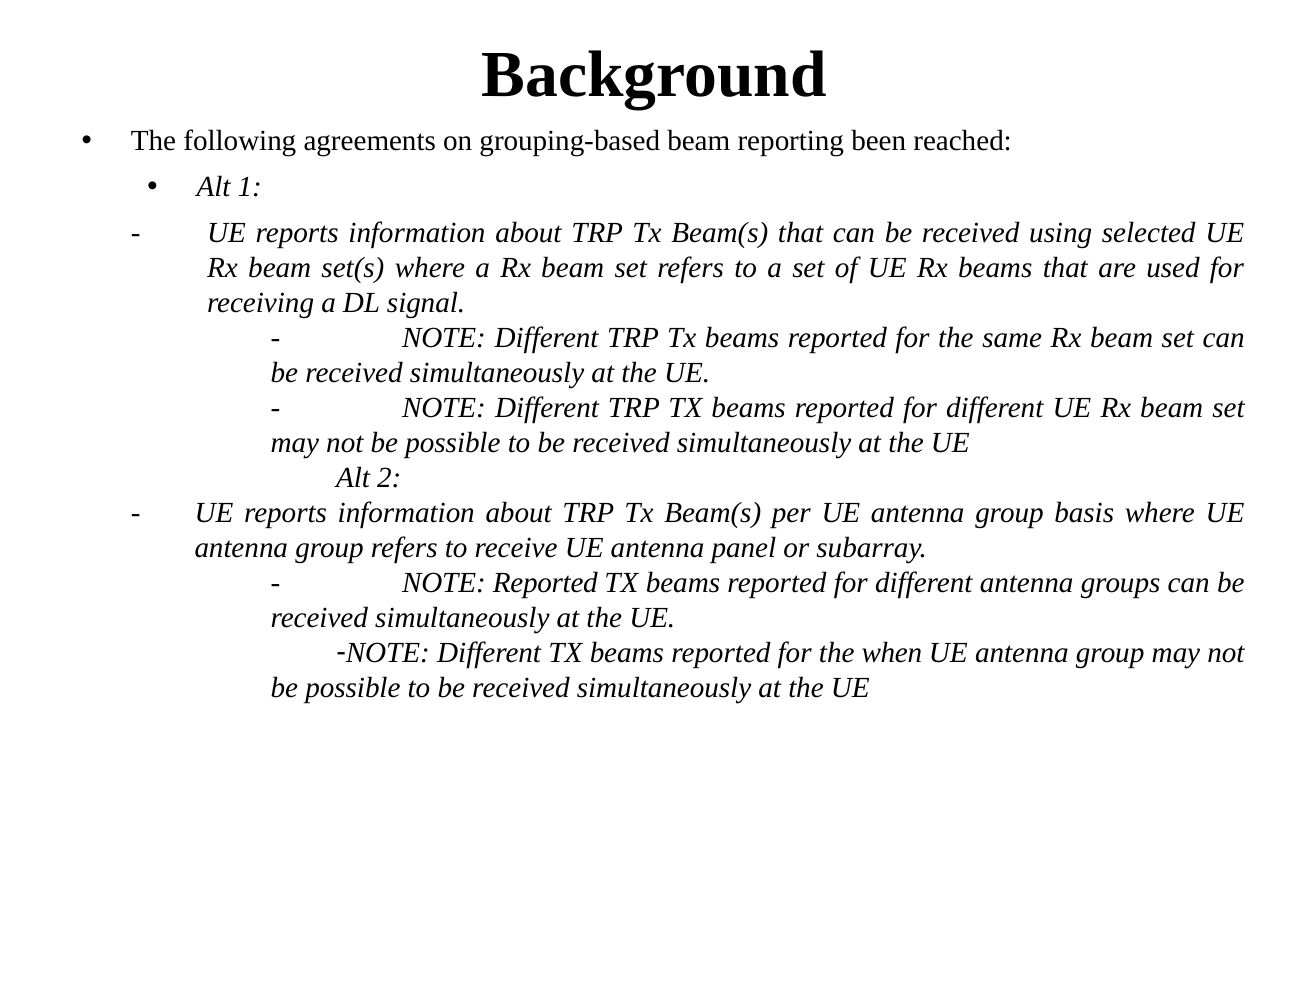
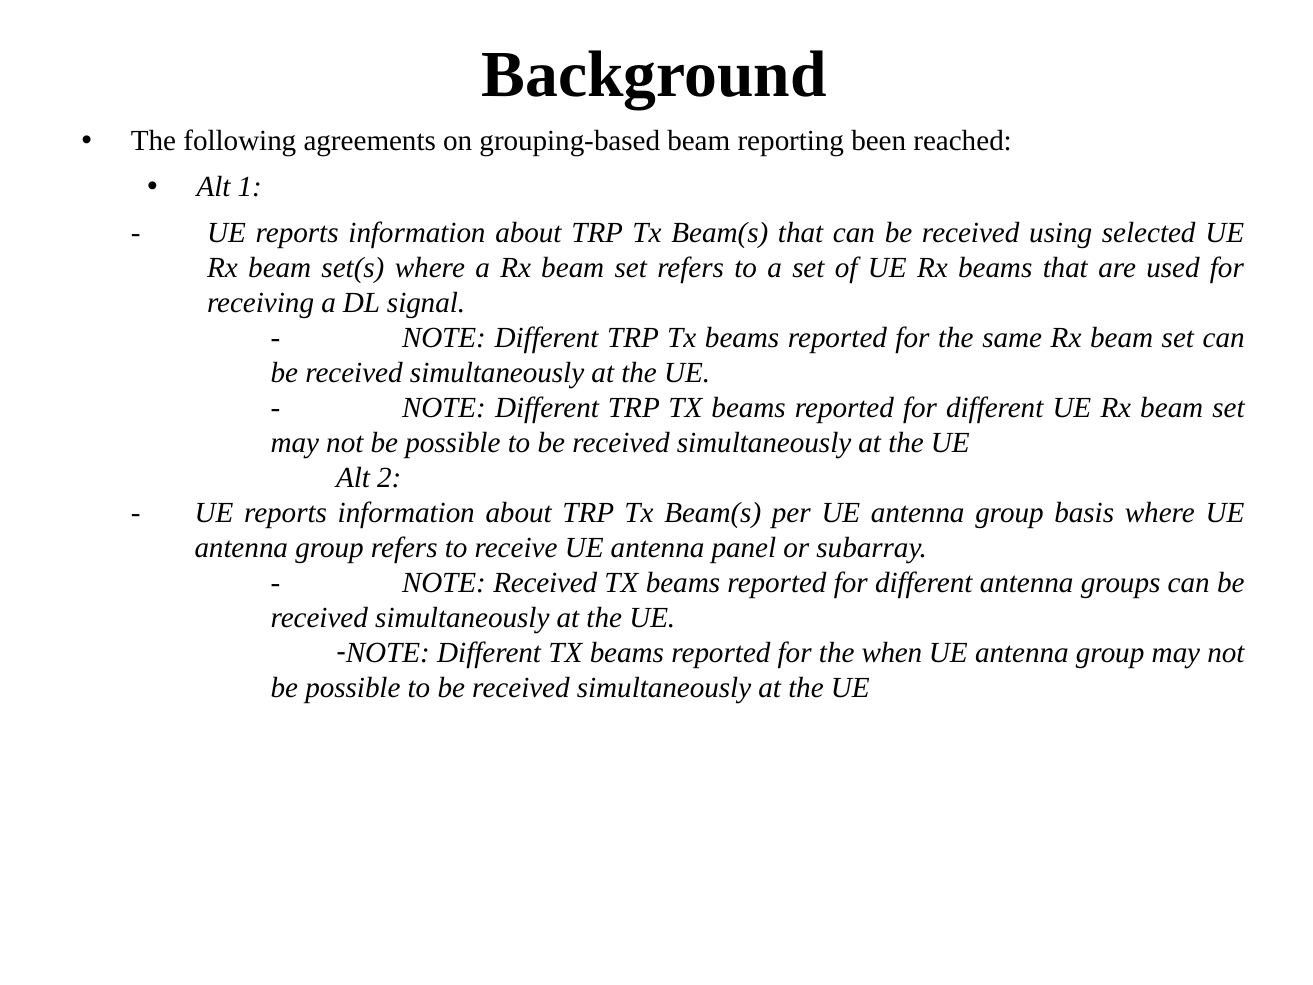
NOTE Reported: Reported -> Received
